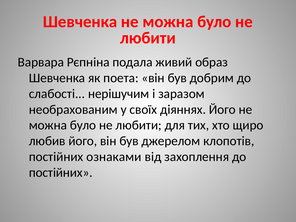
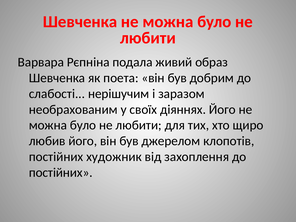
ознаками: ознаками -> художник
